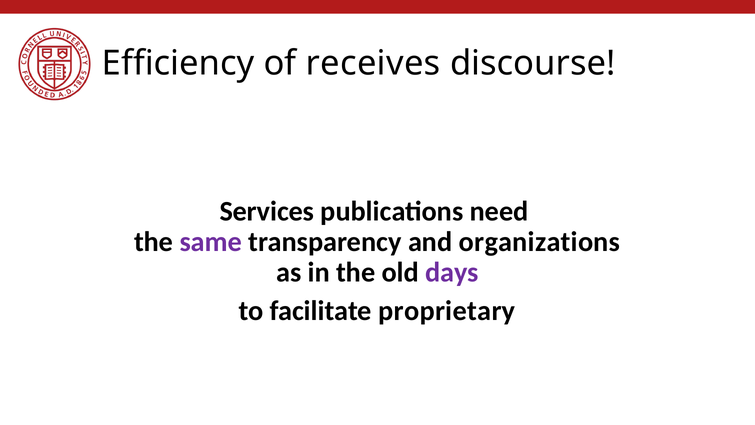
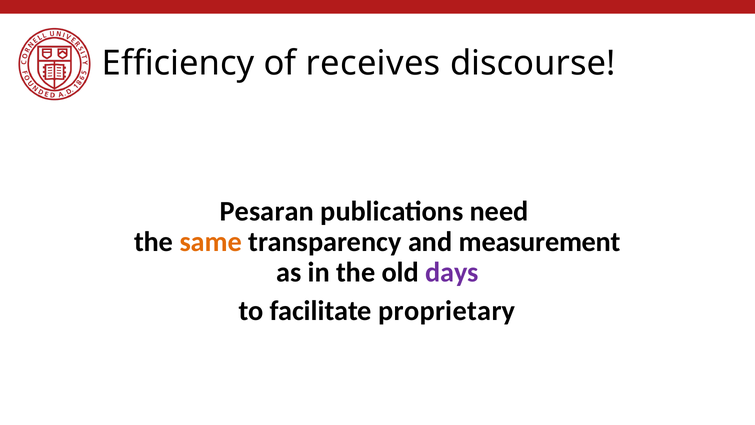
Services: Services -> Pesaran
same colour: purple -> orange
organizations: organizations -> measurement
